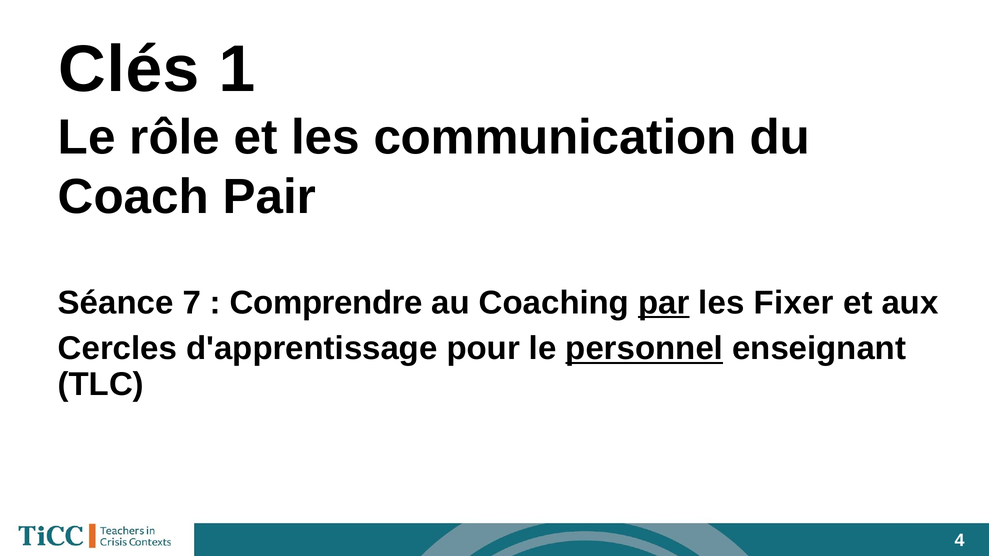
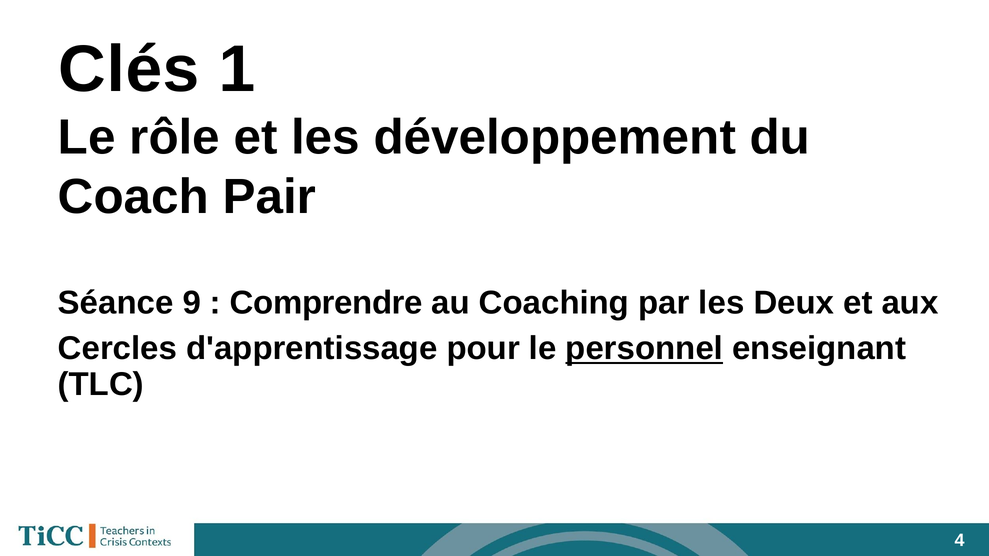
communication: communication -> développement
7: 7 -> 9
par underline: present -> none
Fixer: Fixer -> Deux
